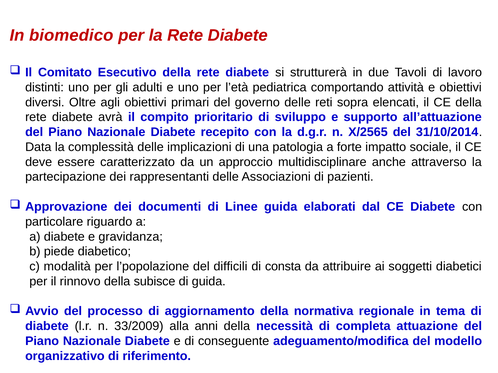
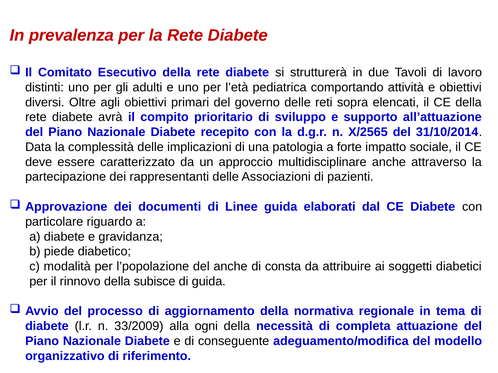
biomedico: biomedico -> prevalenza
del difficili: difficili -> anche
anni: anni -> ogni
